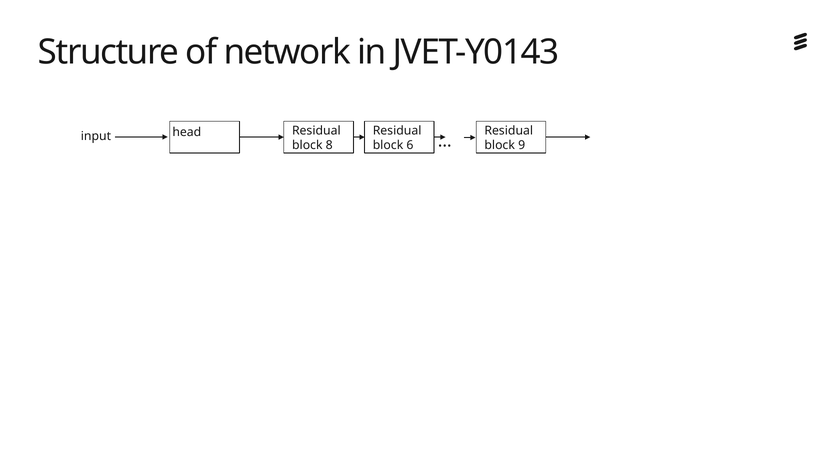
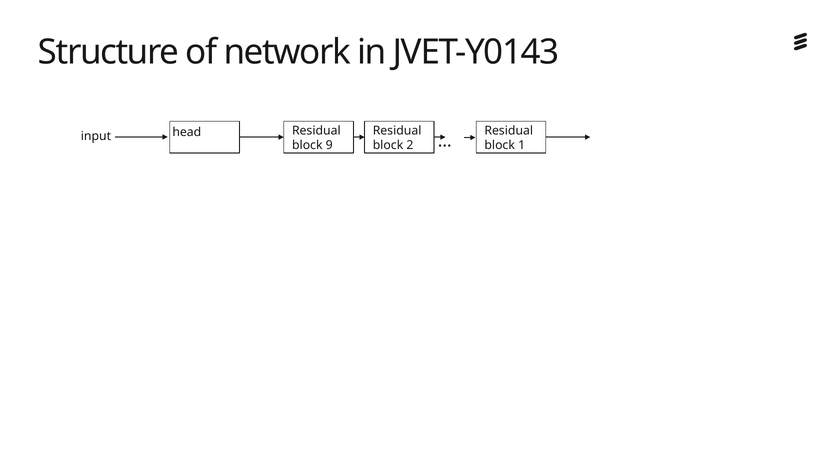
8: 8 -> 9
6: 6 -> 2
9: 9 -> 1
